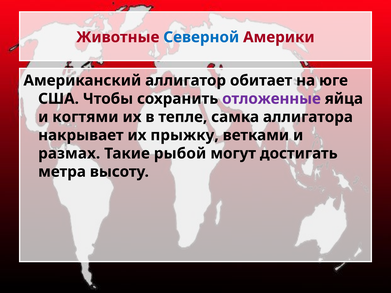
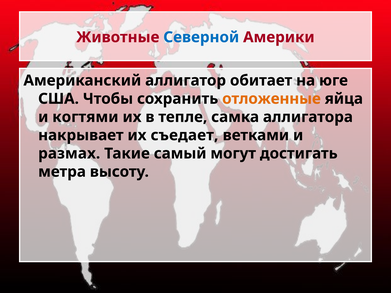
отложенные colour: purple -> orange
прыжку: прыжку -> съедает
рыбой: рыбой -> самый
